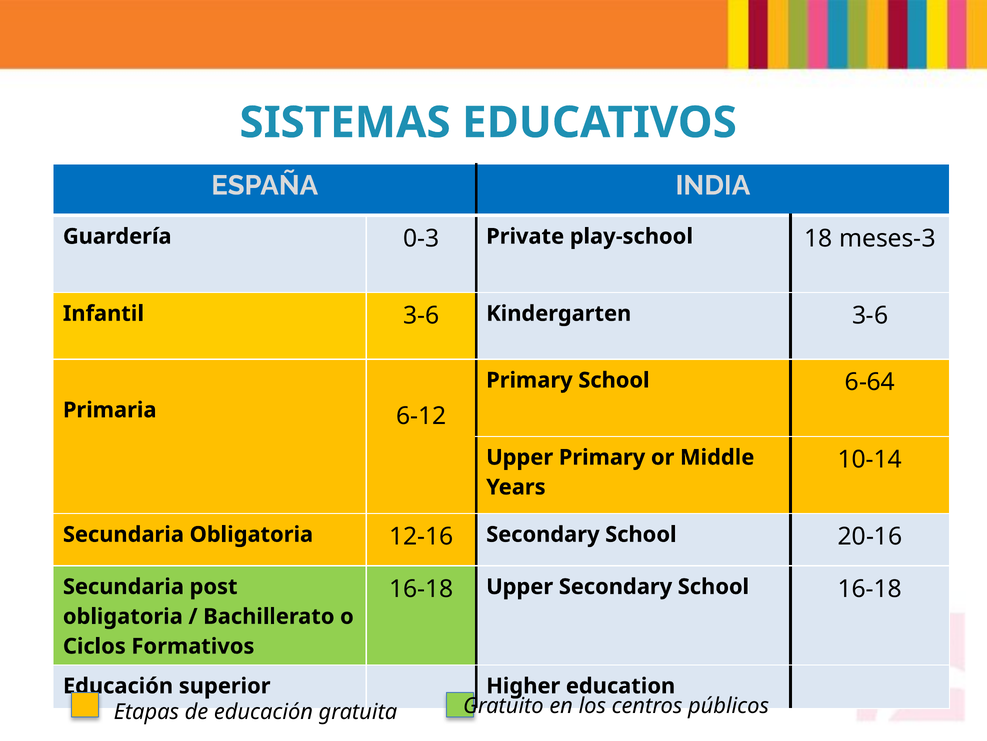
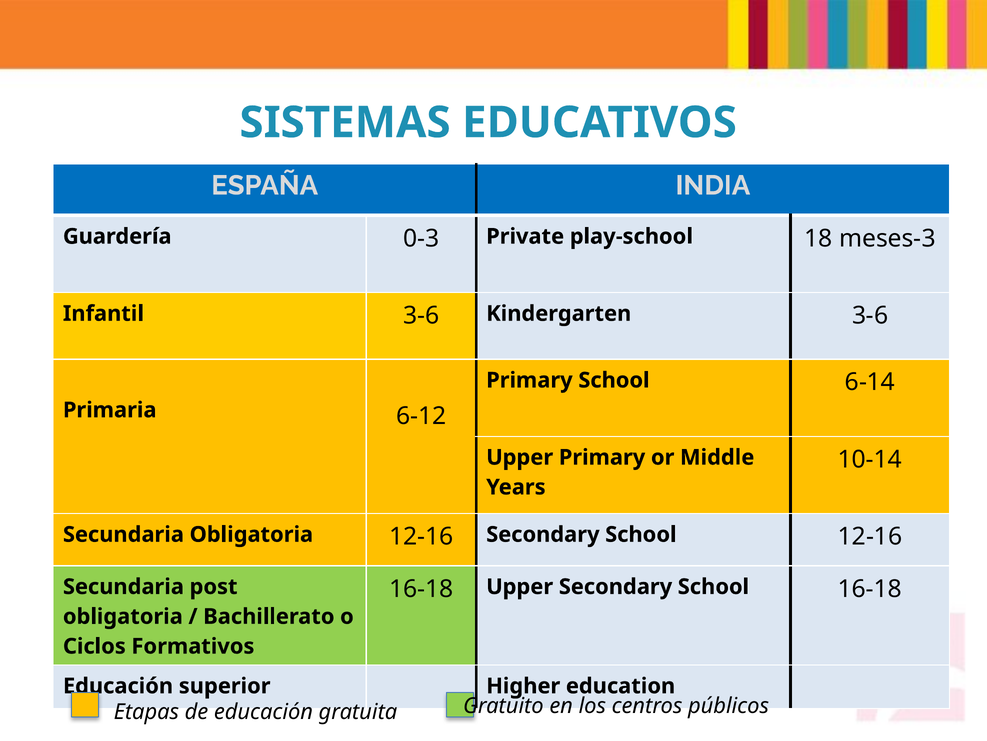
6-64: 6-64 -> 6-14
School 20-16: 20-16 -> 12-16
